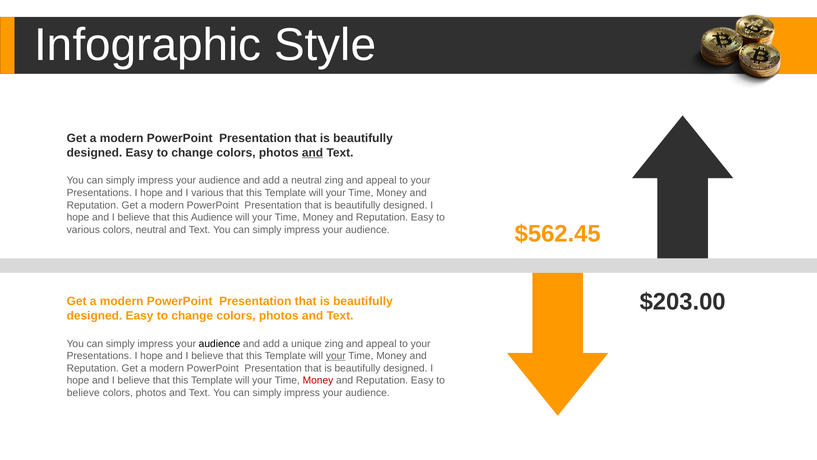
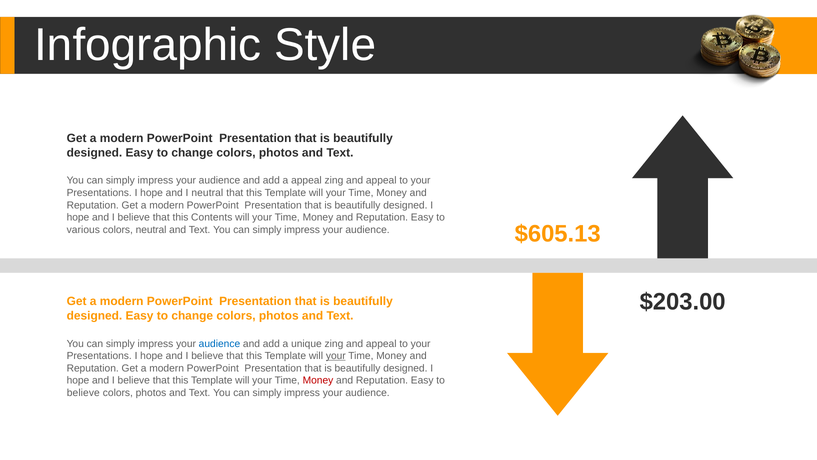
and at (313, 153) underline: present -> none
a neutral: neutral -> appeal
I various: various -> neutral
this Audience: Audience -> Contents
$562.45: $562.45 -> $605.13
audience at (219, 343) colour: black -> blue
